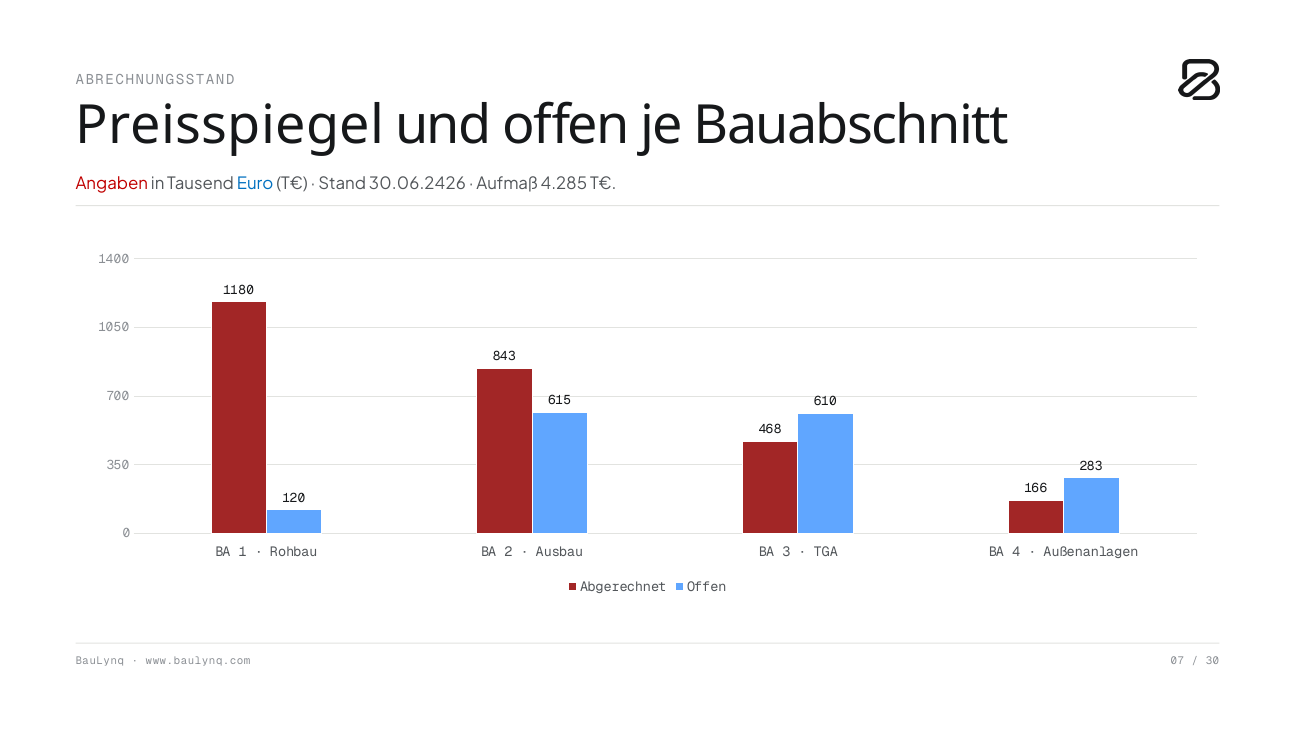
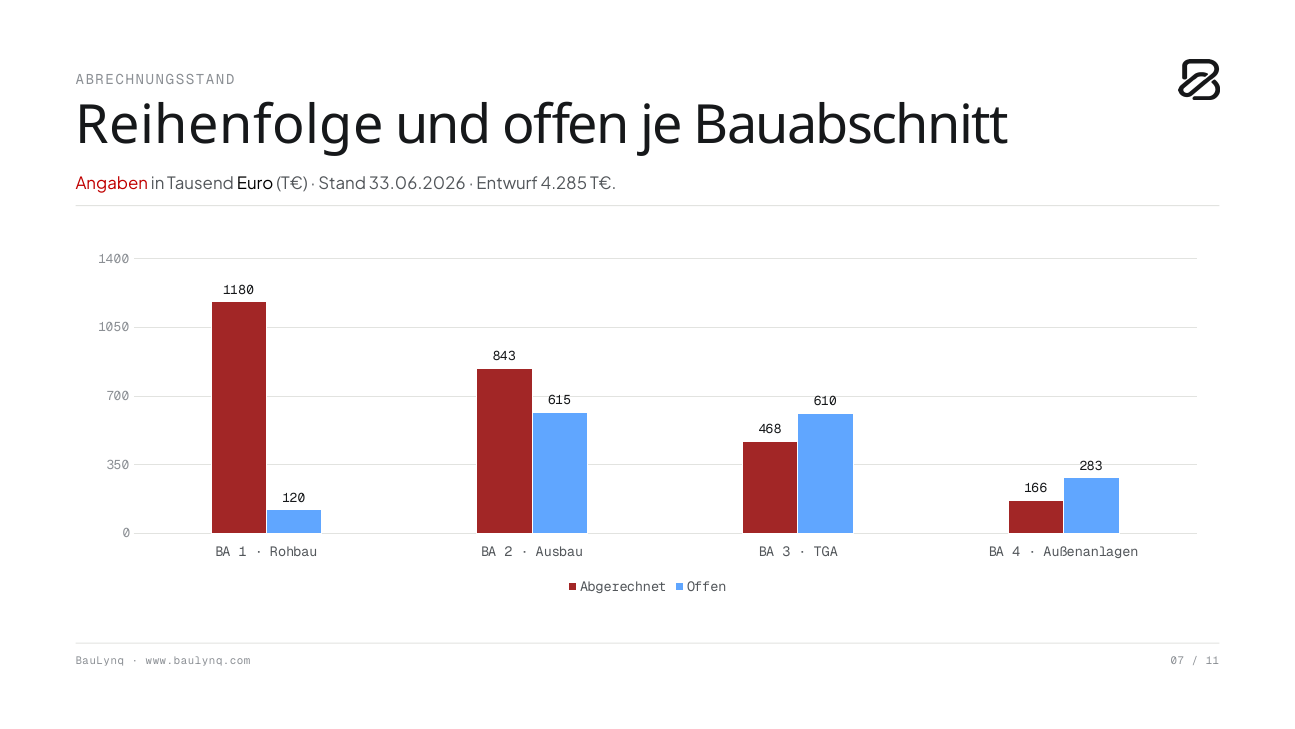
Preisspiegel: Preisspiegel -> Reihenfolge
Euro colour: blue -> black
30.06.2426: 30.06.2426 -> 33.06.2026
Aufmaß: Aufmaß -> Entwurf
30: 30 -> 11
